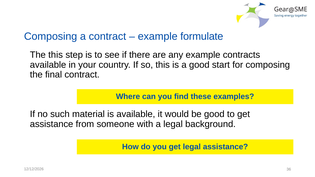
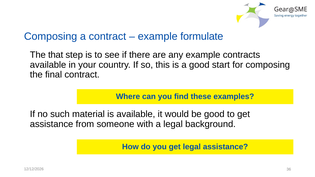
The this: this -> that
